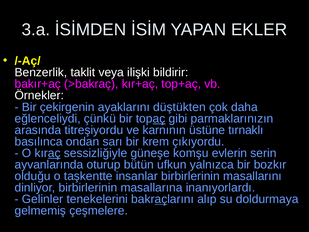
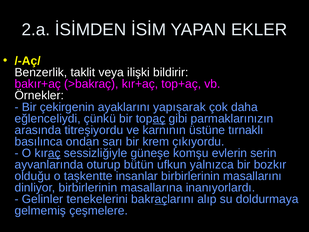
3.a: 3.a -> 2.a
düştükten: düştükten -> yapışarak
